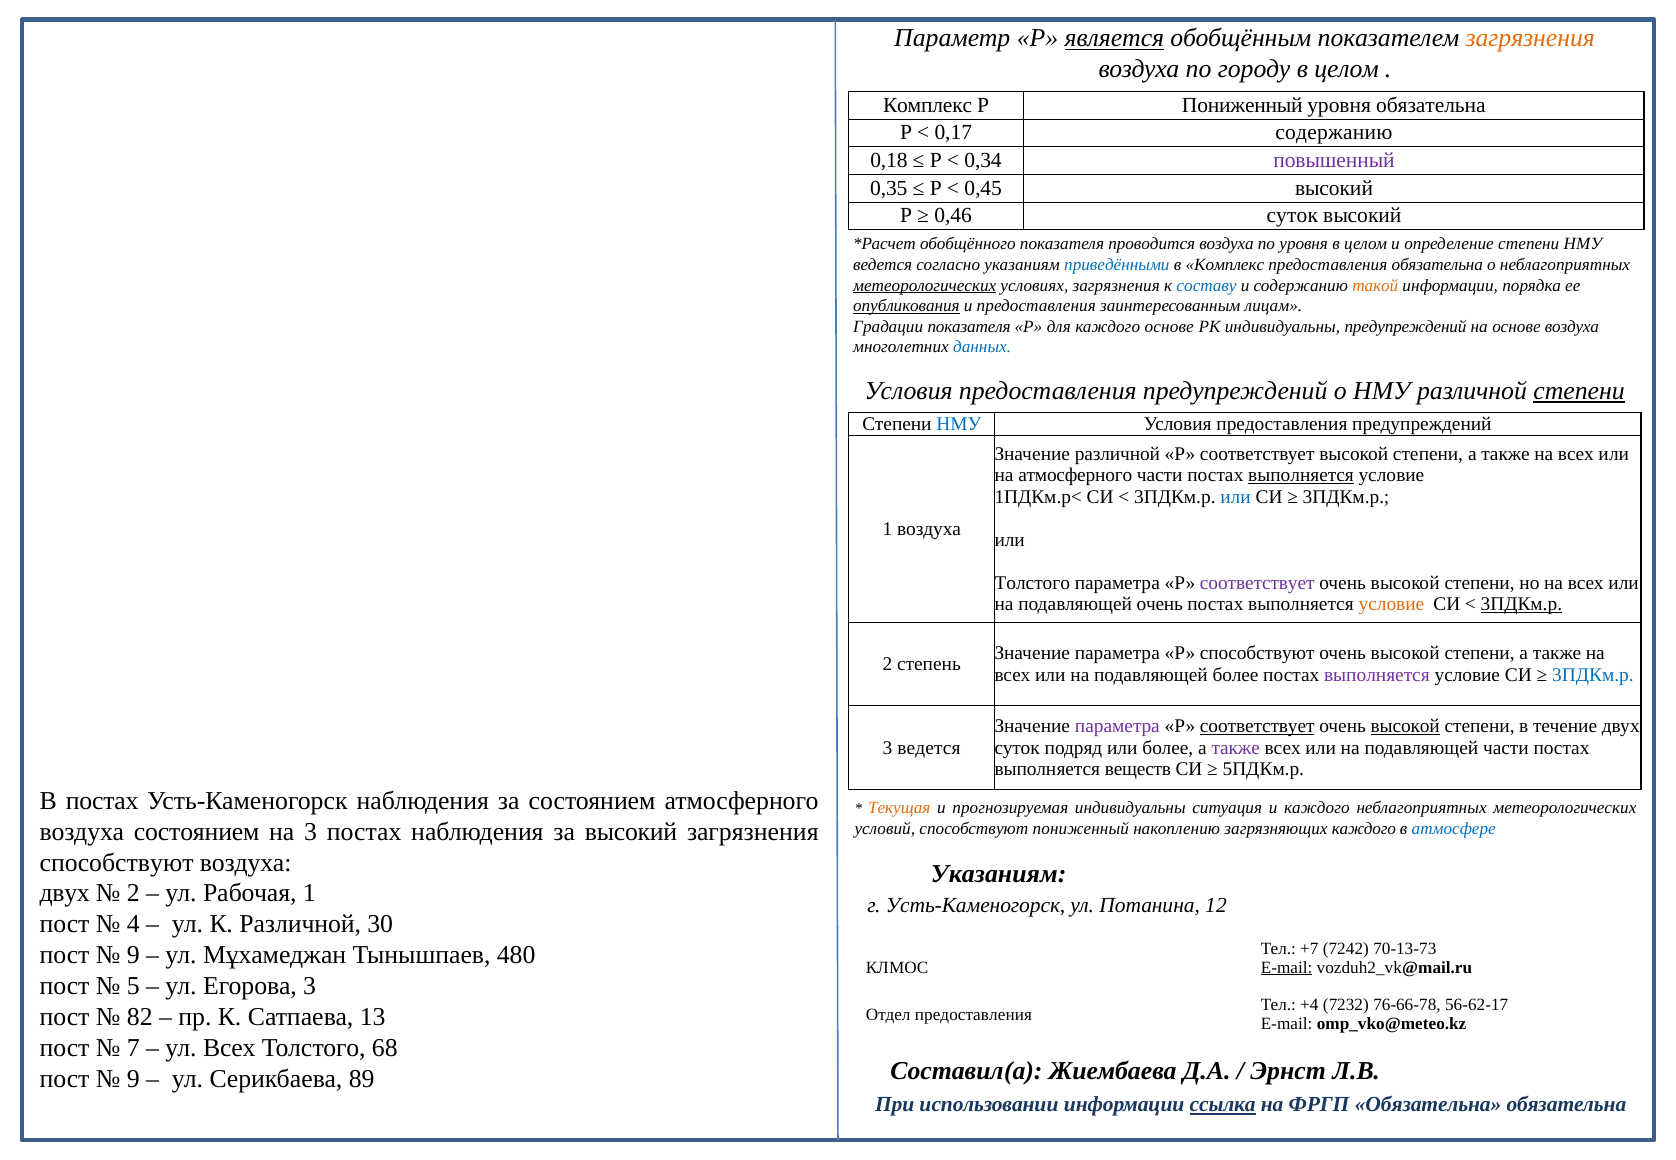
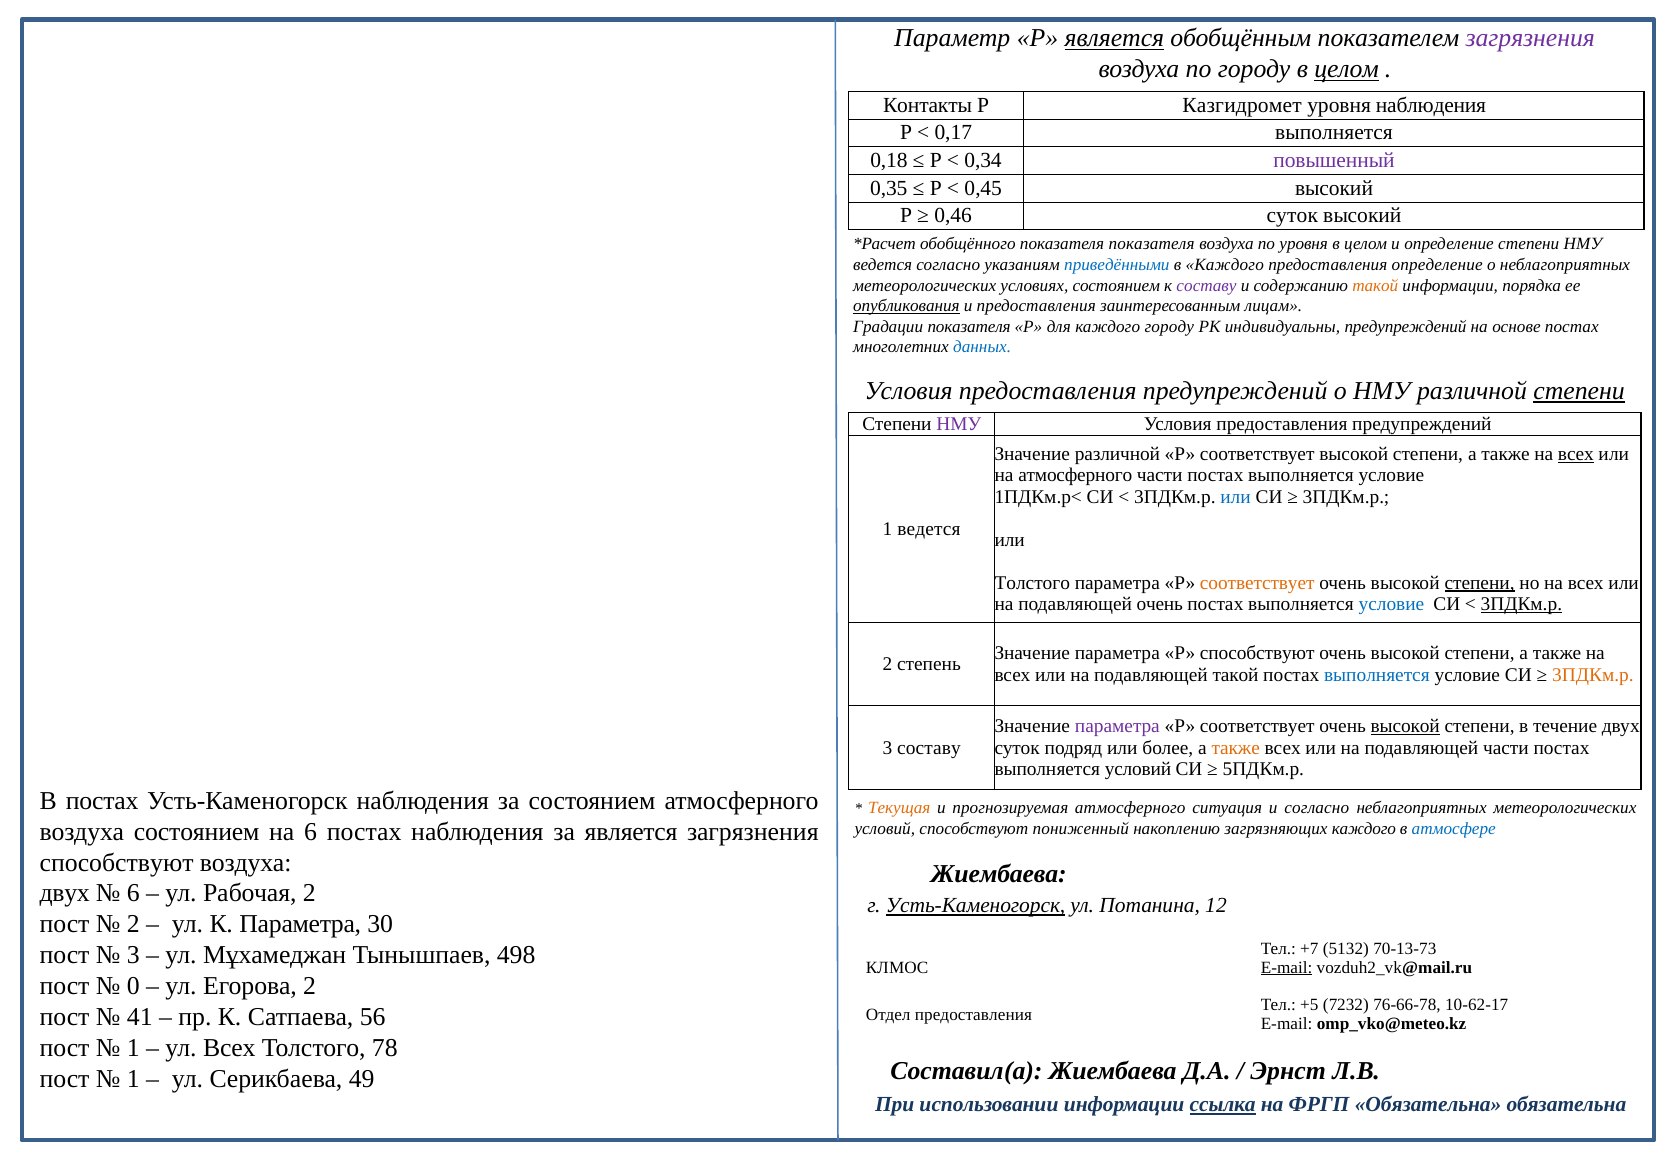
загрязнения at (1530, 38) colour: orange -> purple
целом at (1347, 69) underline: none -> present
Комплекс at (928, 105): Комплекс -> Контакты
Р Пониженный: Пониженный -> Казгидромет
уровня обязательна: обязательна -> наблюдения
0,17 содержанию: содержанию -> выполняется
показателя проводится: проводится -> показателя
в Комплекс: Комплекс -> Каждого
предоставления обязательна: обязательна -> определение
метеорологических at (925, 285) underline: present -> none
условиях загрязнения: загрязнения -> состоянием
составу at (1207, 285) colour: blue -> purple
каждого основе: основе -> городу
основе воздуха: воздуха -> постах
НМУ at (959, 425) colour: blue -> purple
всех at (1576, 454) underline: none -> present
выполняется at (1301, 476) underline: present -> none
1 воздуха: воздуха -> ведется
соответствует at (1257, 583) colour: purple -> orange
степени at (1480, 583) underline: none -> present
условие at (1391, 604) colour: orange -> blue
подавляющей более: более -> такой
выполняется at (1377, 675) colour: purple -> blue
3ПДКм.р at (1593, 675) colour: blue -> orange
соответствует at (1257, 727) underline: present -> none
3 ведется: ведется -> составу
также at (1236, 748) colour: purple -> orange
выполняется веществ: веществ -> условий
прогнозируемая индивидуальны: индивидуальны -> атмосферного
и каждого: каждого -> согласно
на 3: 3 -> 6
за высокий: высокий -> является
Указаниям at (999, 875): Указаниям -> Жиембаева
2 at (133, 894): 2 -> 6
Рабочая 1: 1 -> 2
Усть-Каменогорск at (976, 906) underline: none -> present
4 at (133, 925): 4 -> 2
К Различной: Различной -> Параметра
7242: 7242 -> 5132
9 at (133, 956): 9 -> 3
480: 480 -> 498
5: 5 -> 0
Егорова 3: 3 -> 2
+4: +4 -> +5
56-62-17: 56-62-17 -> 10-62-17
82: 82 -> 41
13: 13 -> 56
7 at (133, 1048): 7 -> 1
68: 68 -> 78
9 at (133, 1079): 9 -> 1
89: 89 -> 49
